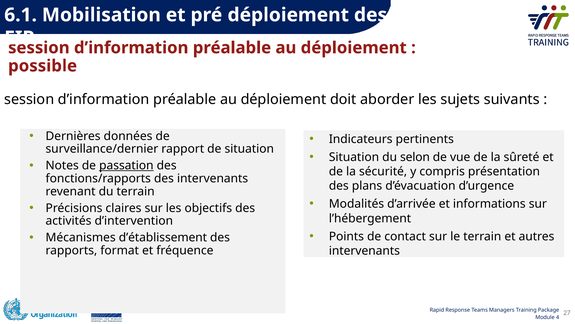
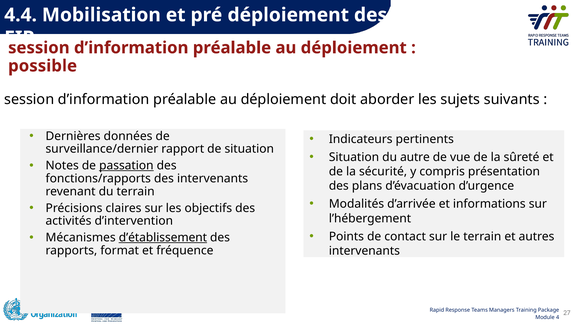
6.1: 6.1 -> 4.4
selon: selon -> autre
d’établissement underline: none -> present
